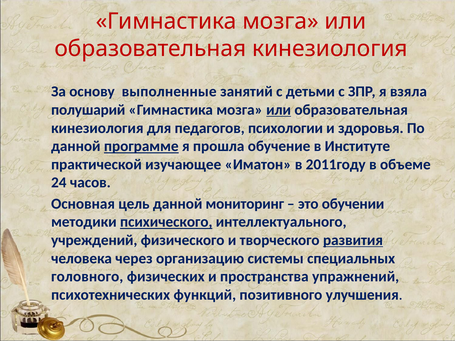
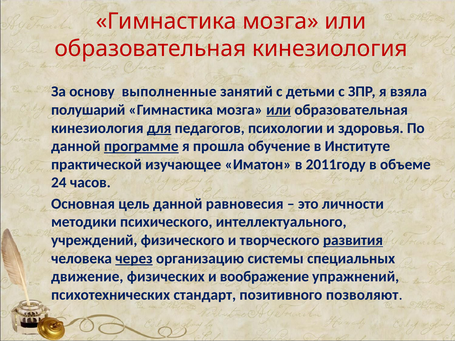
для underline: none -> present
мониторинг: мониторинг -> равновесия
обучении: обучении -> личности
психического underline: present -> none
через underline: none -> present
головного: головного -> движение
пространства: пространства -> воображение
функций: функций -> стандарт
улучшения: улучшения -> позволяют
